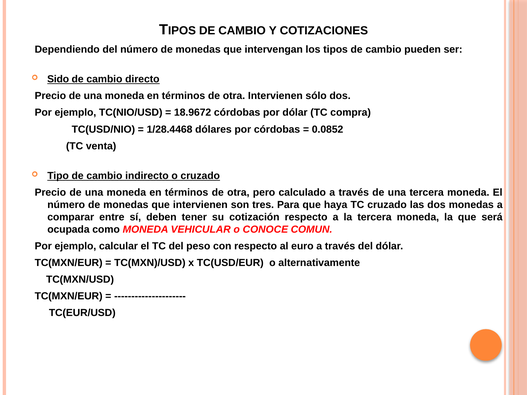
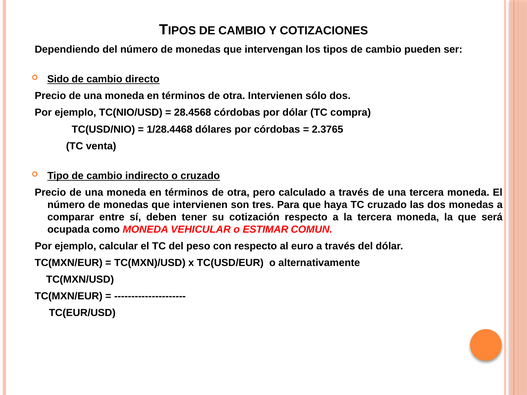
18.9672: 18.9672 -> 28.4568
0.0852: 0.0852 -> 2.3765
CONOCE: CONOCE -> ESTIMAR
